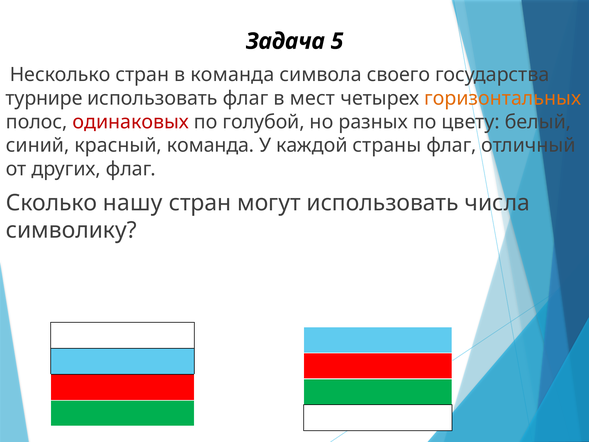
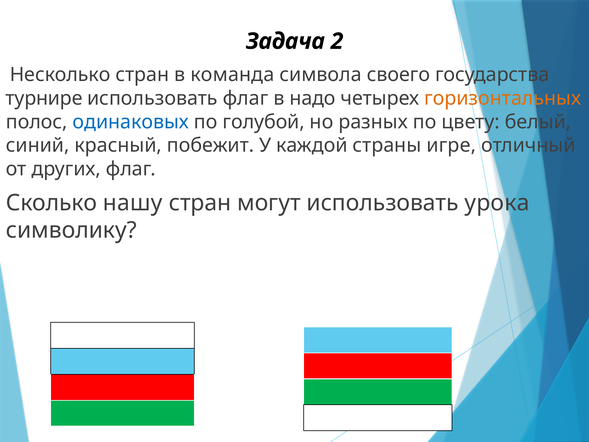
5: 5 -> 2
мест: мест -> надо
одинаковых colour: red -> blue
красный команда: команда -> побежит
страны флаг: флаг -> игре
числа: числа -> урока
